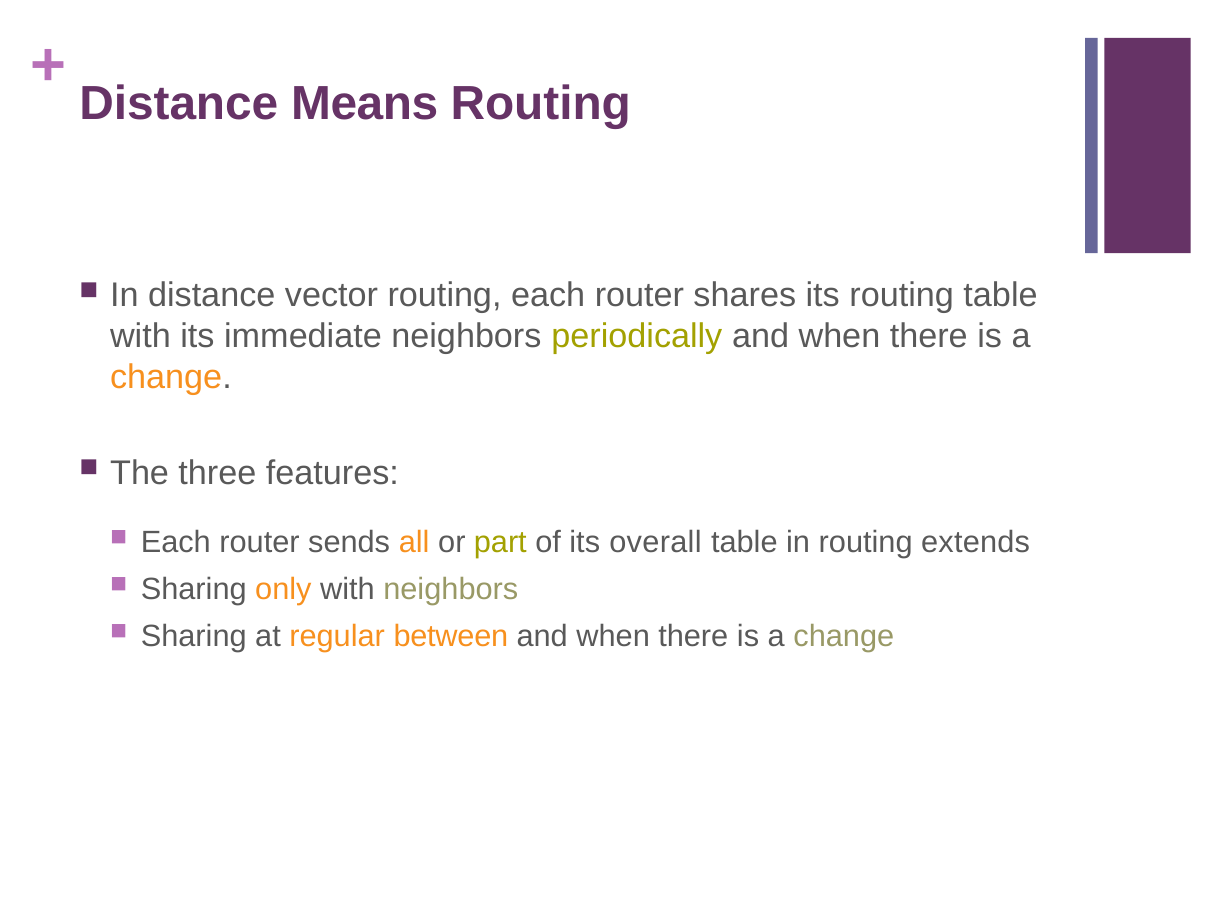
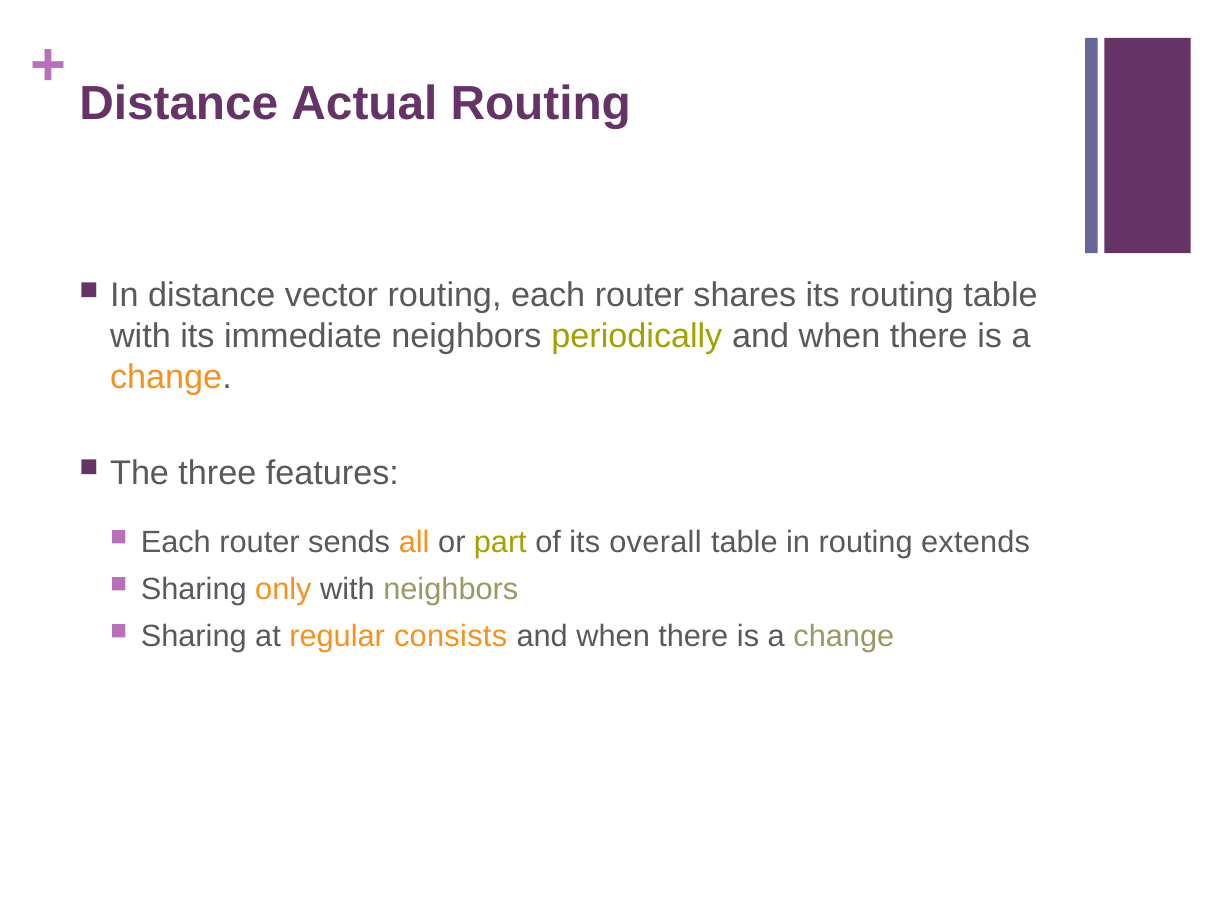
Means: Means -> Actual
between: between -> consists
